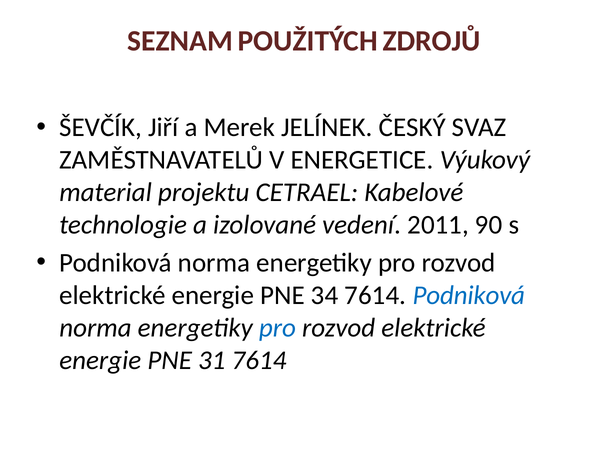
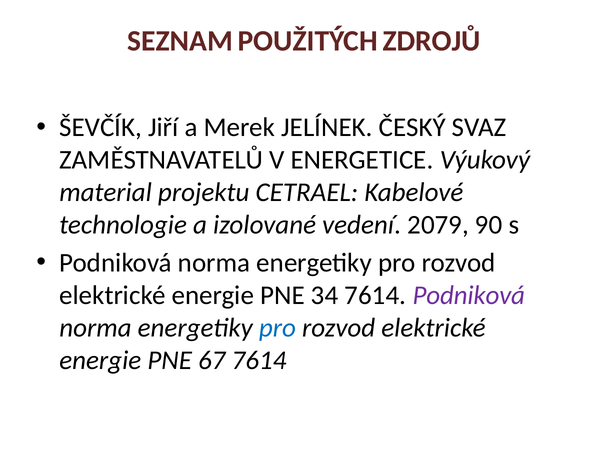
2011: 2011 -> 2079
Podniková at (469, 295) colour: blue -> purple
31: 31 -> 67
